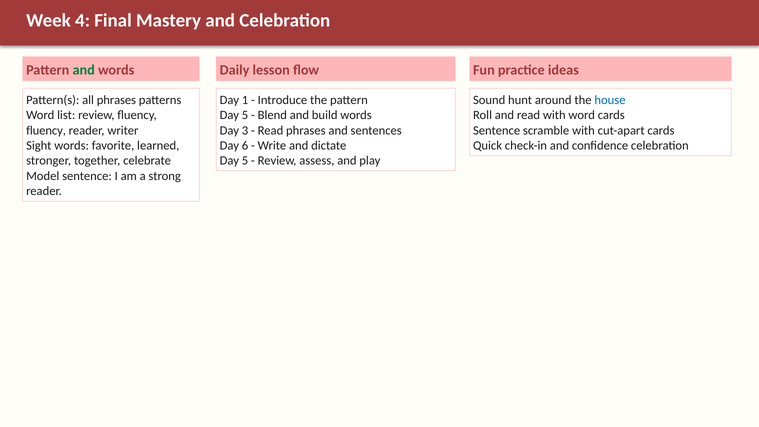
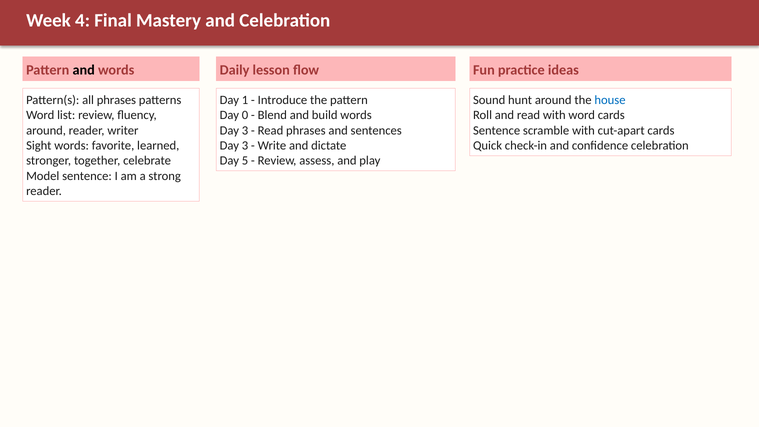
and at (84, 70) colour: green -> black
5 at (245, 115): 5 -> 0
fluency at (46, 130): fluency -> around
6 at (245, 146): 6 -> 3
